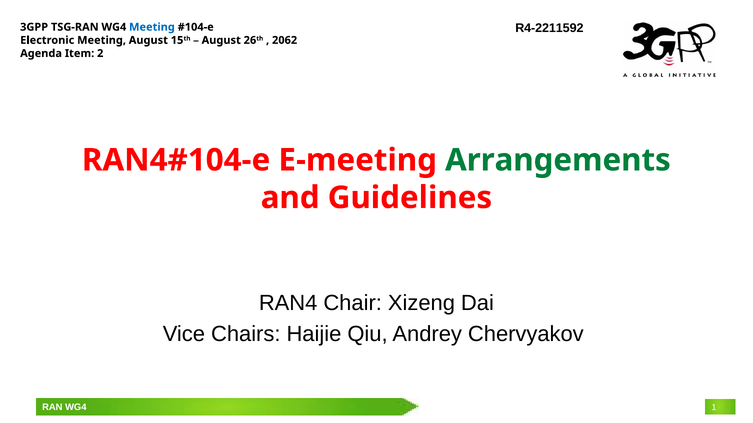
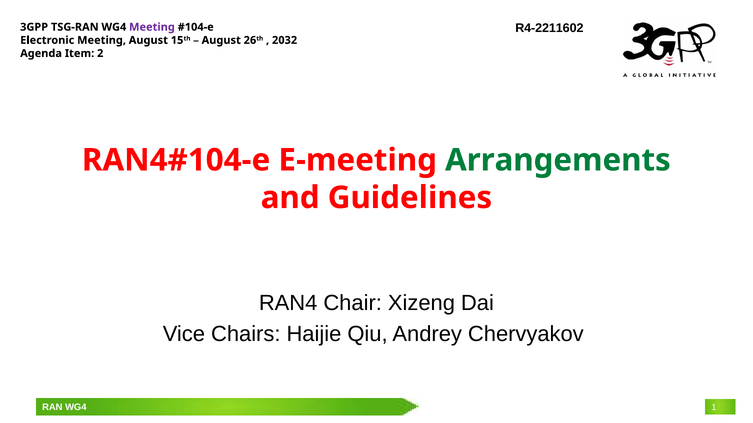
R4-2211592: R4-2211592 -> R4-2211602
Meeting at (152, 27) colour: blue -> purple
2062: 2062 -> 2032
